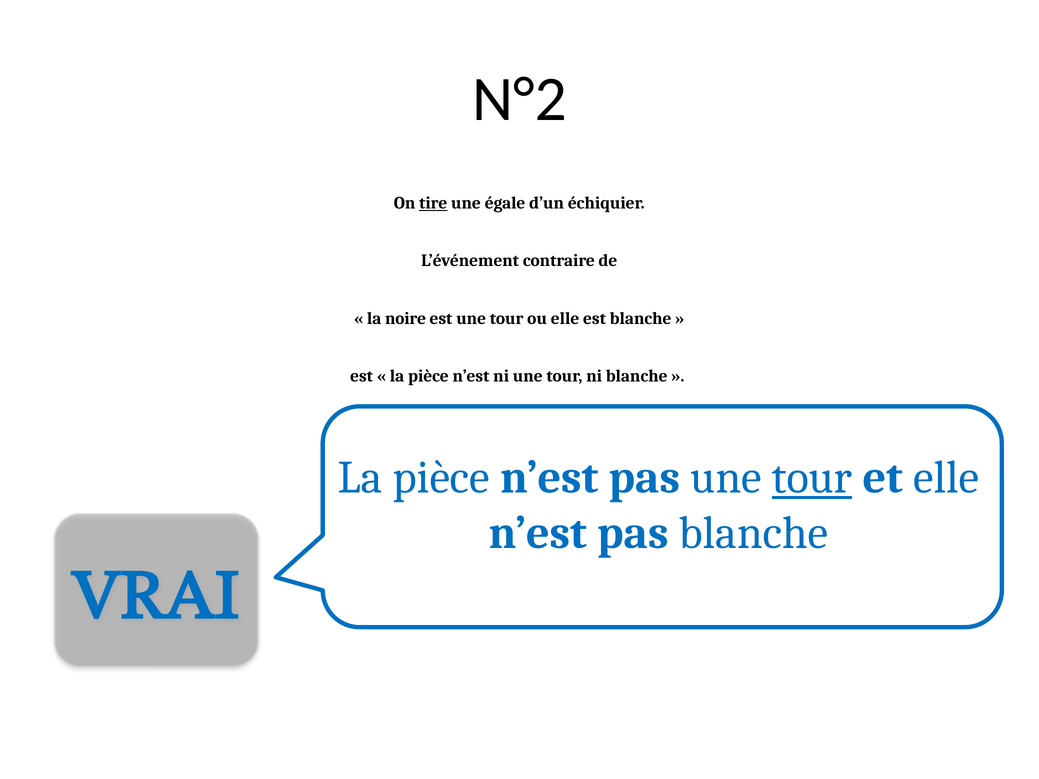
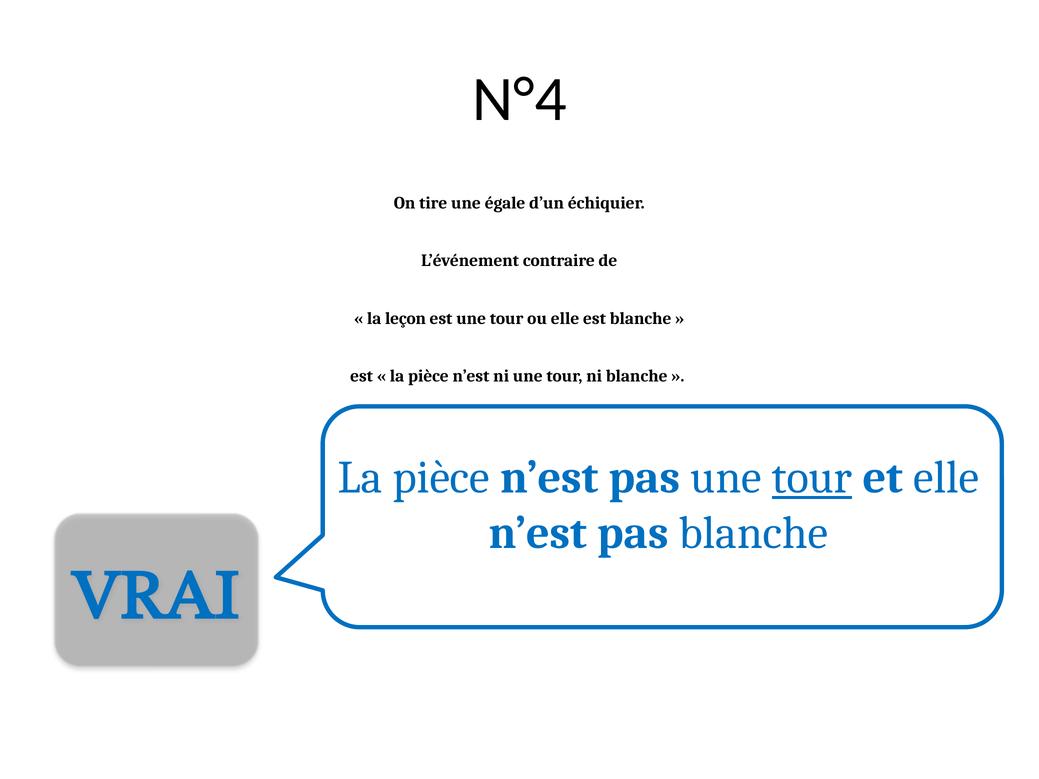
N°2: N°2 -> N°4
tire underline: present -> none
noire: noire -> leçon
